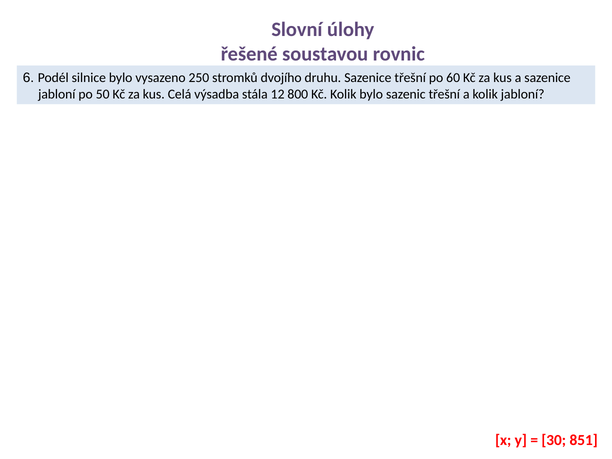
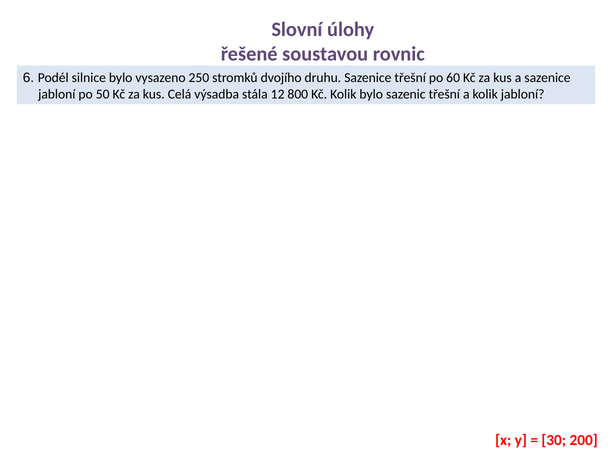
851: 851 -> 200
